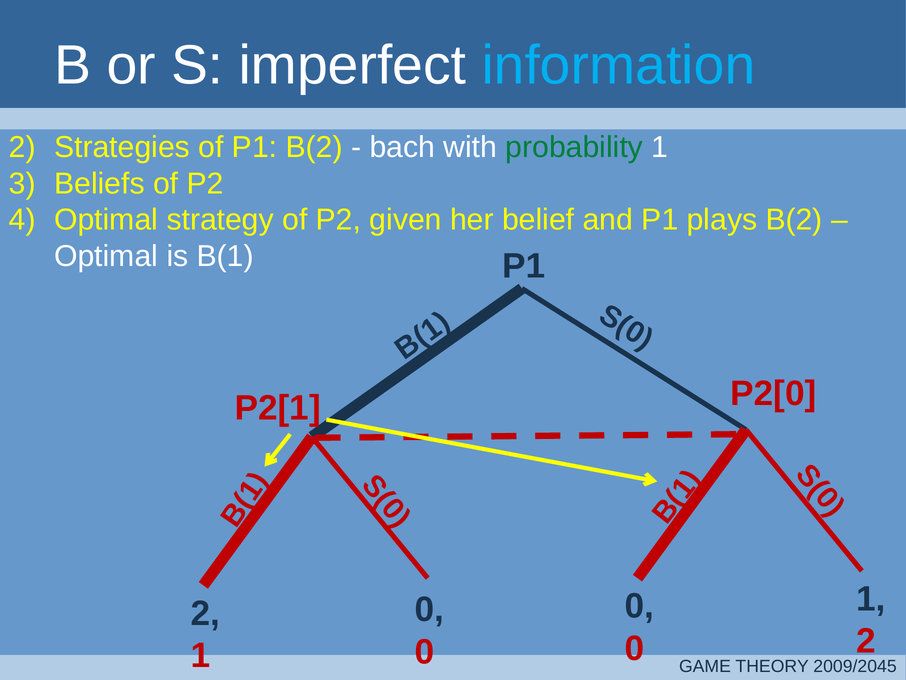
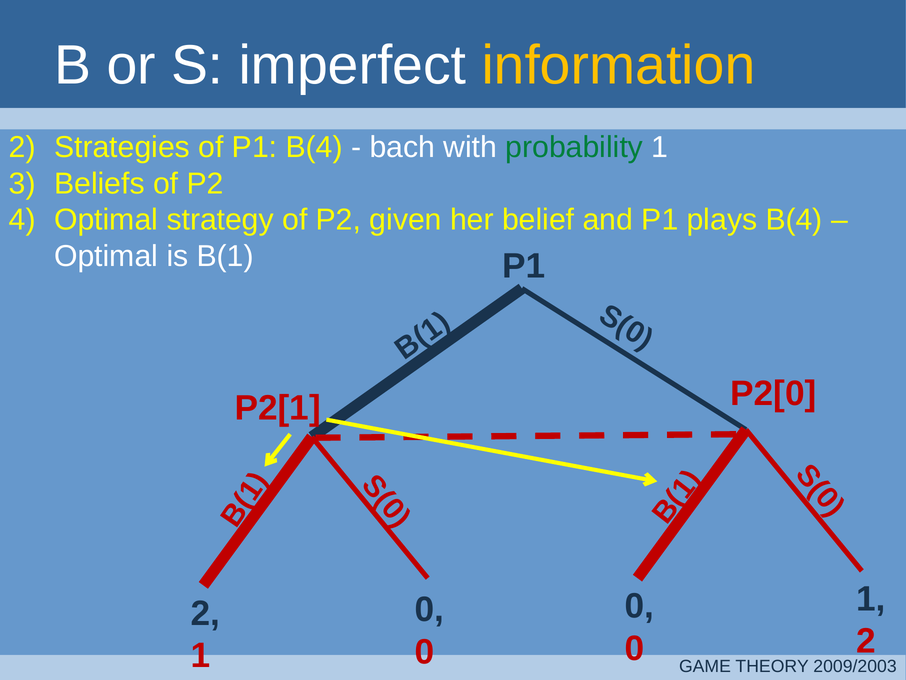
information colour: light blue -> yellow
P1 B(2: B(2 -> B(4
plays B(2: B(2 -> B(4
2009/2045: 2009/2045 -> 2009/2003
